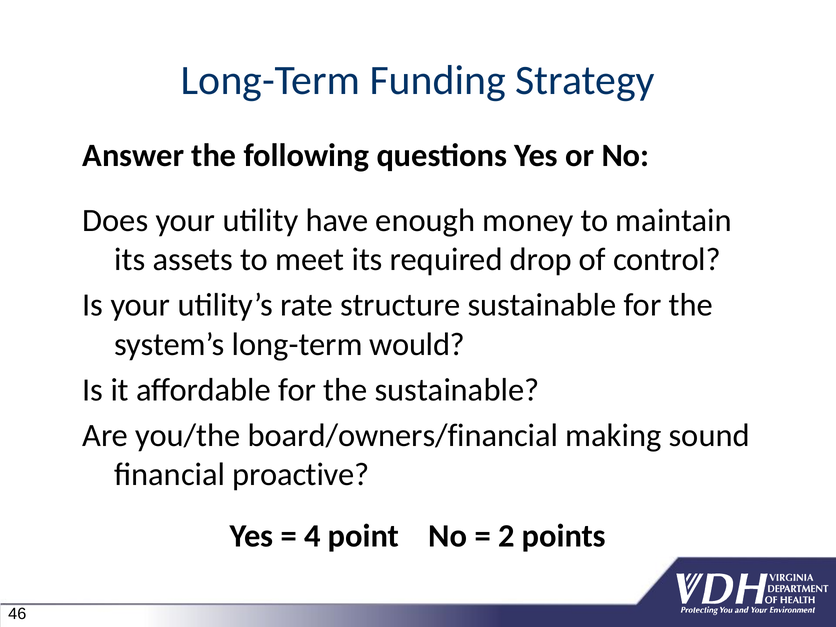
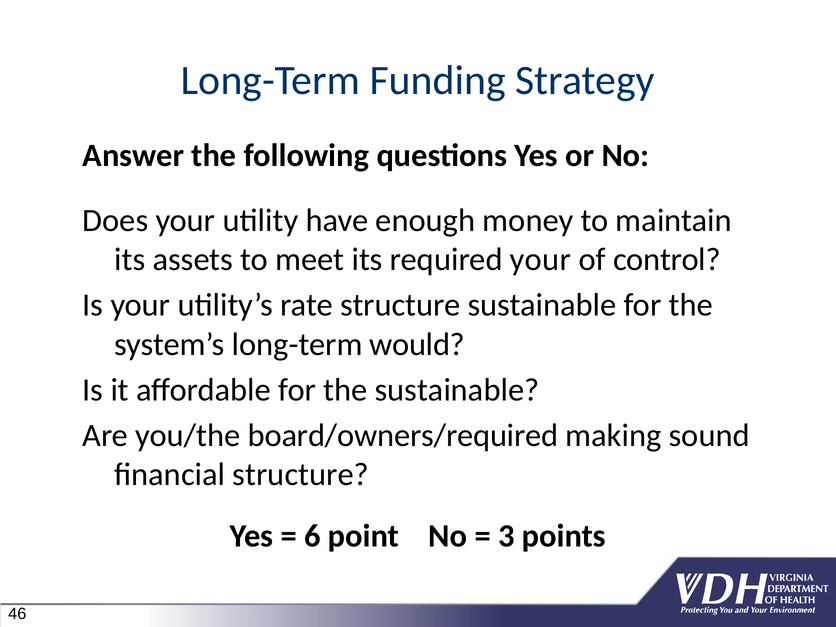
required drop: drop -> your
board/owners/financial: board/owners/financial -> board/owners/required
financial proactive: proactive -> structure
4: 4 -> 6
2: 2 -> 3
